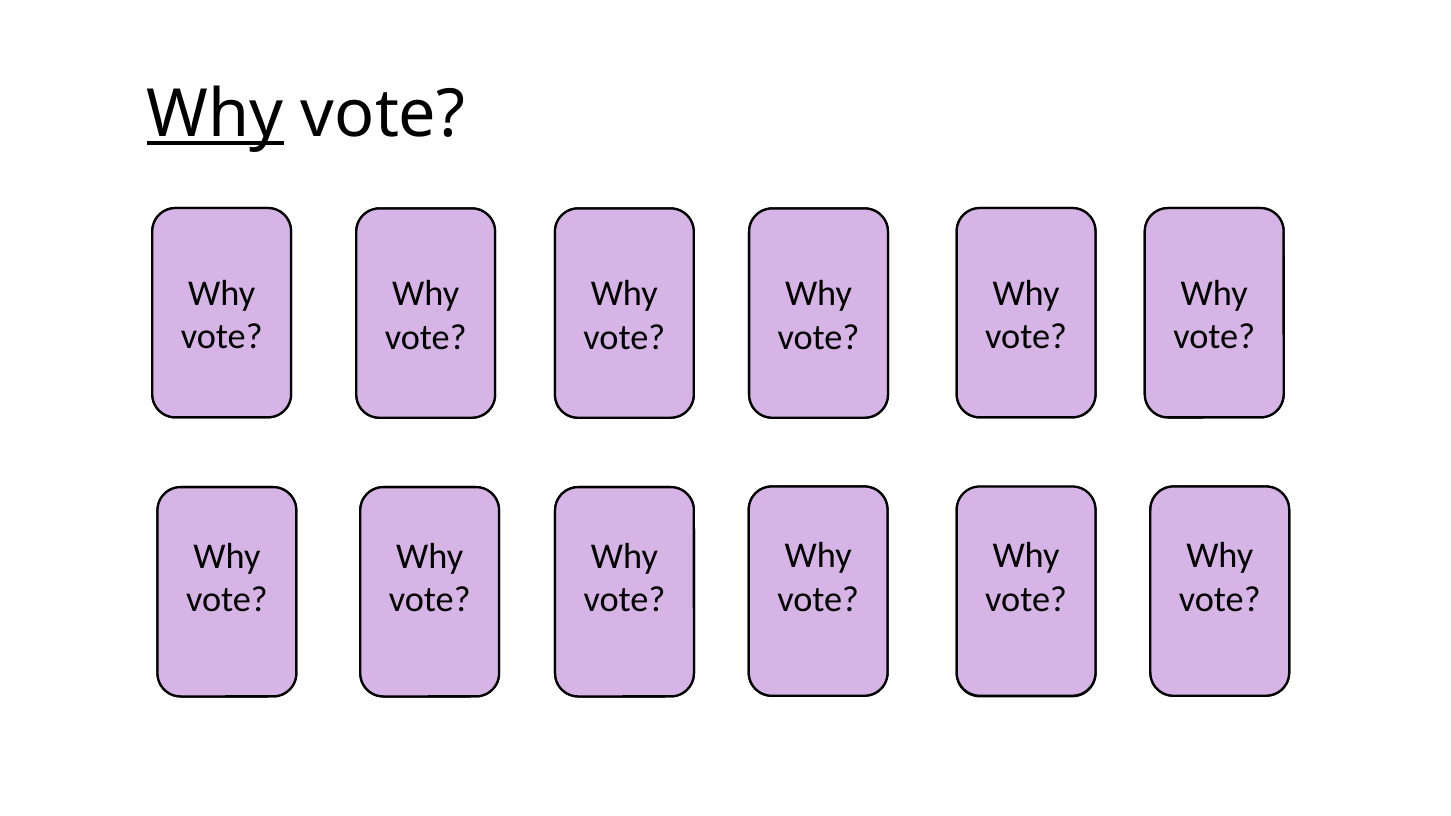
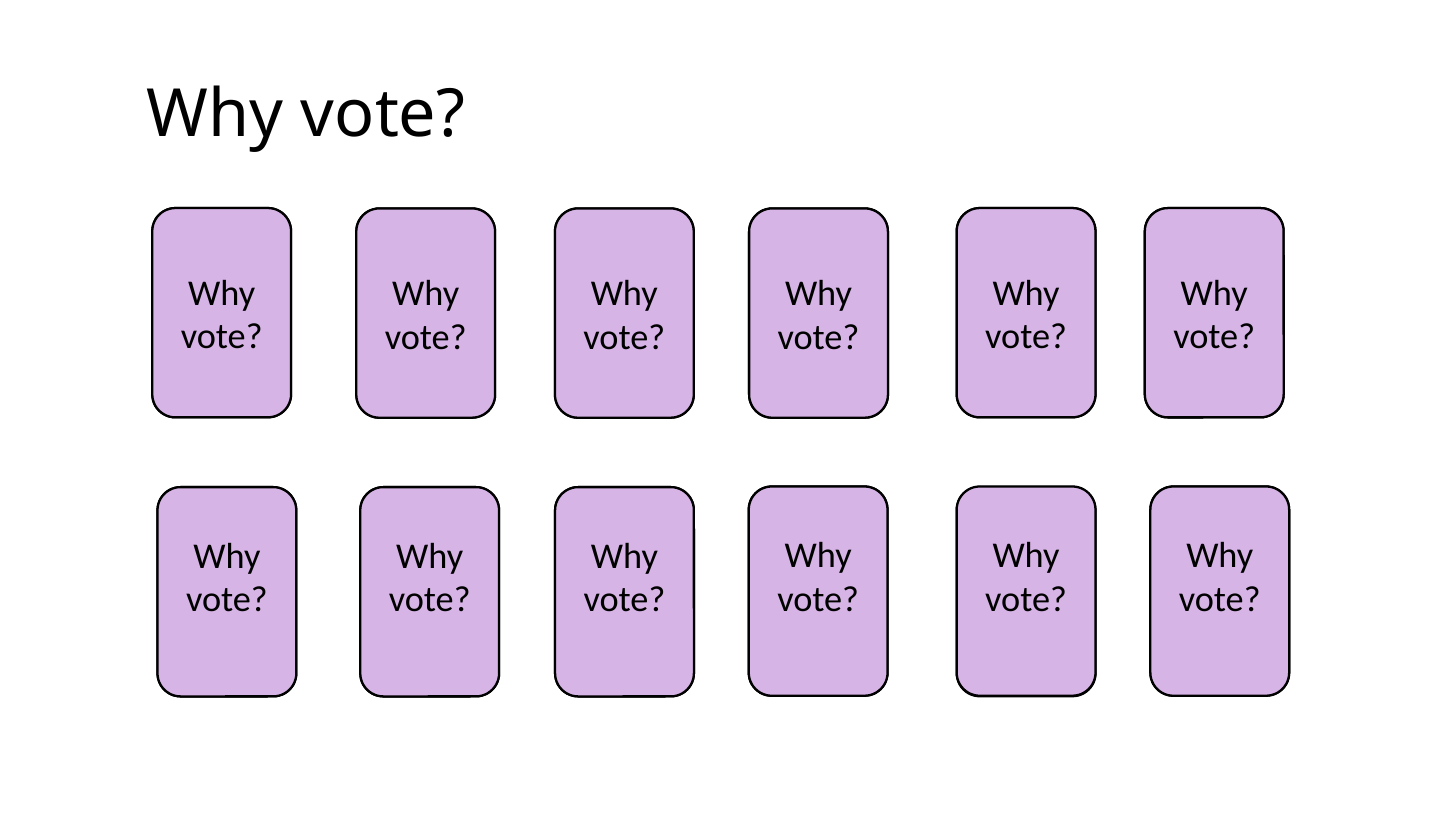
Why at (215, 115) underline: present -> none
